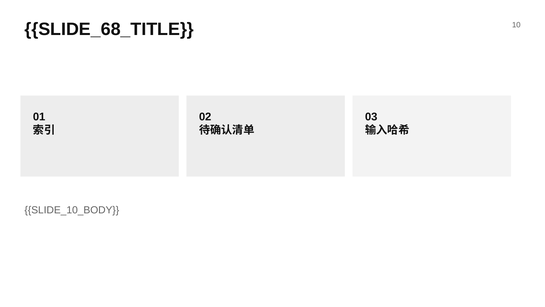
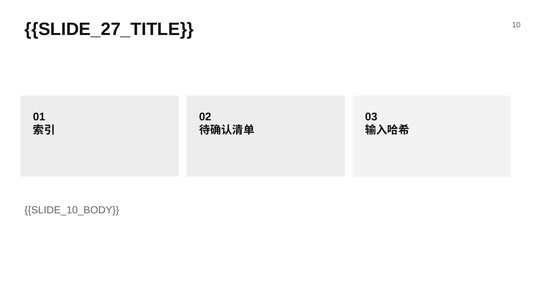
SLIDE_68_TITLE: SLIDE_68_TITLE -> SLIDE_27_TITLE
